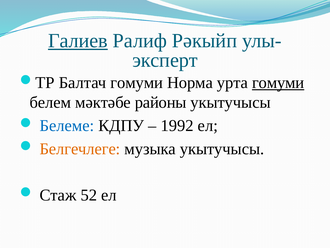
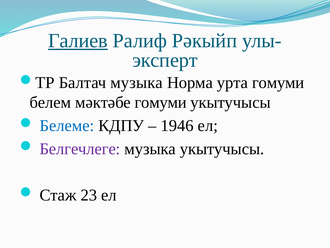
Балтач гомуми: гомуми -> музыка
гомуми at (278, 83) underline: present -> none
мәктәбе районы: районы -> гомуми
1992: 1992 -> 1946
Белгечлеге colour: orange -> purple
52: 52 -> 23
